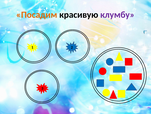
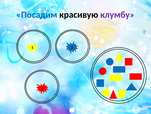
Посадим colour: orange -> blue
